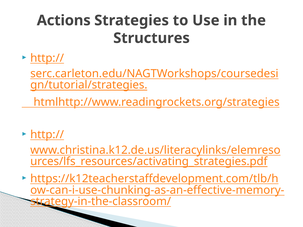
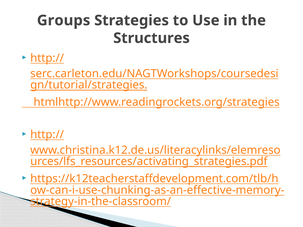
Actions: Actions -> Groups
